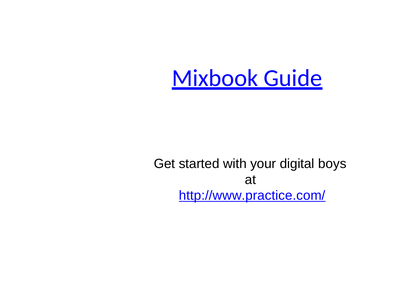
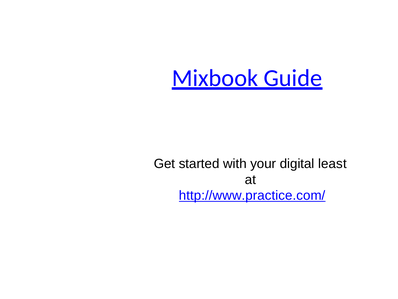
boys: boys -> least
